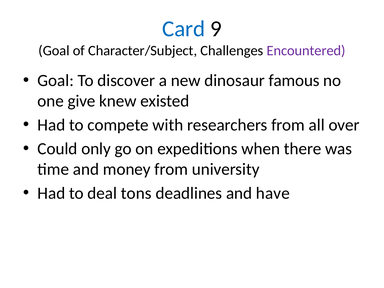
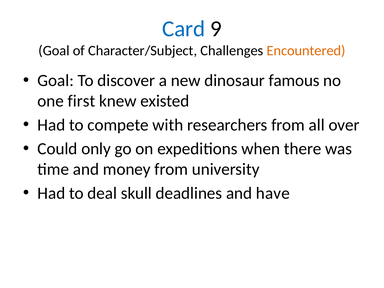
Encountered colour: purple -> orange
give: give -> first
tons: tons -> skull
